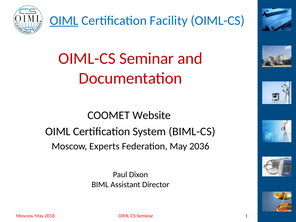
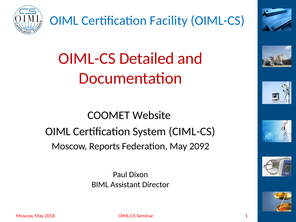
OIML at (64, 20) underline: present -> none
Seminar at (147, 58): Seminar -> Detailed
BIML-CS: BIML-CS -> CIML-CS
Experts: Experts -> Reports
2036: 2036 -> 2092
